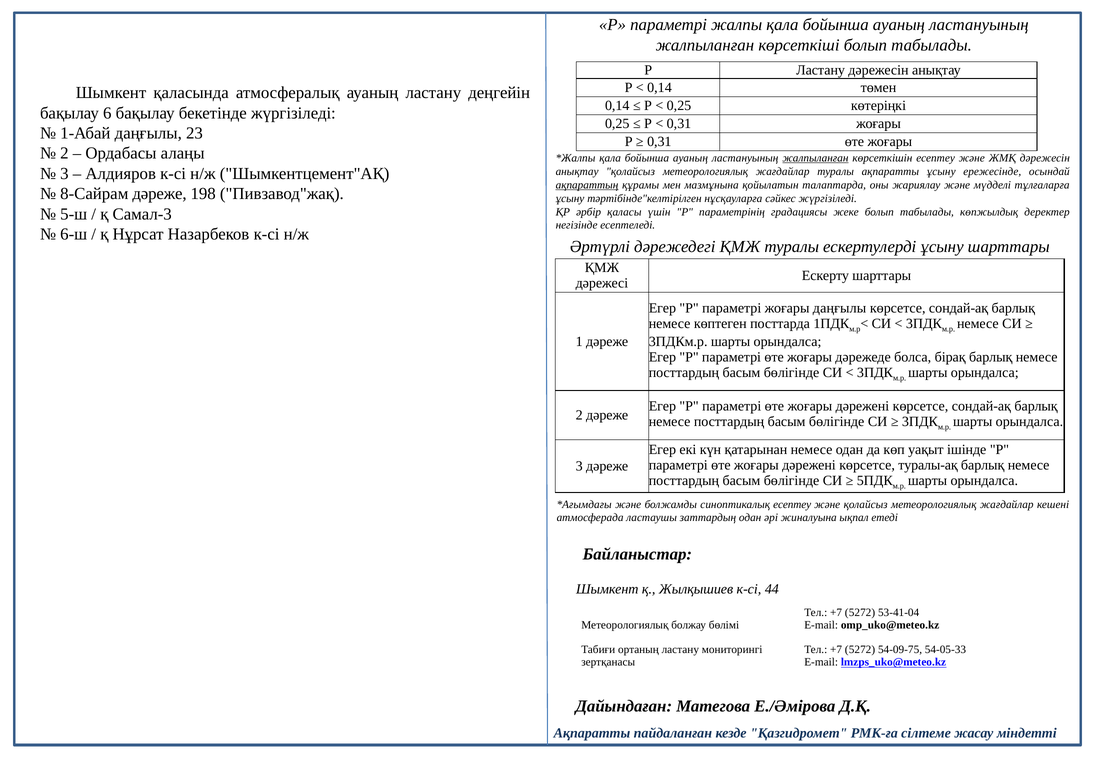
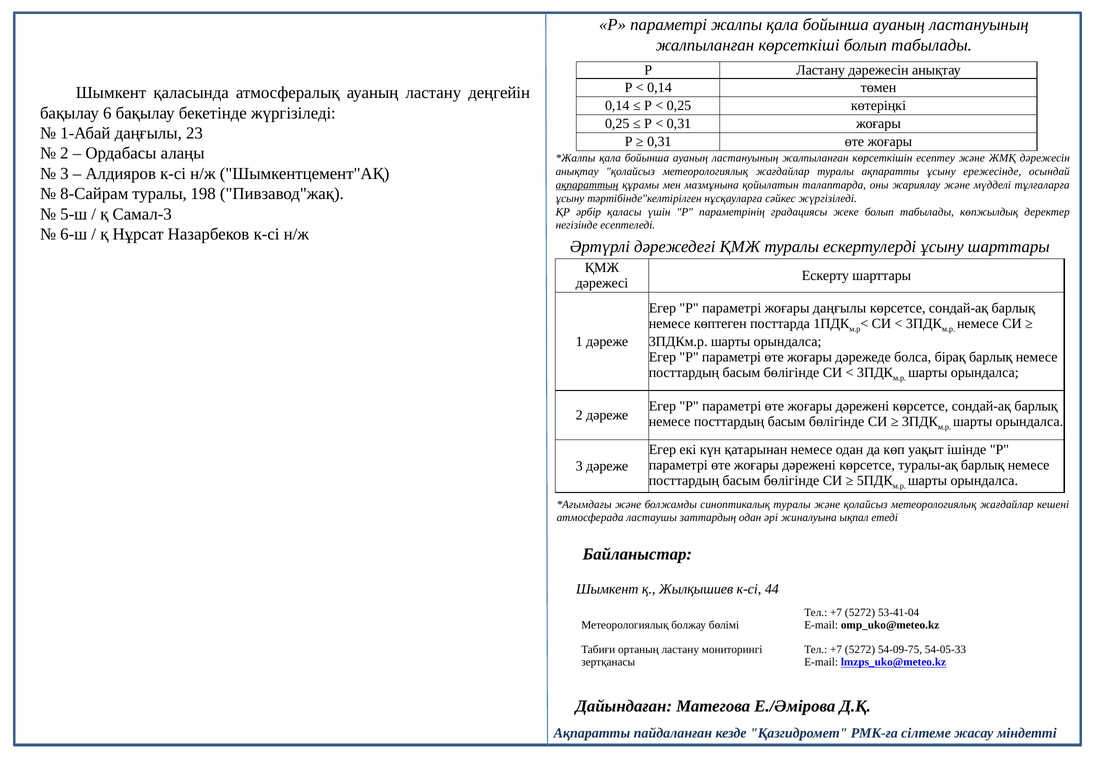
жалпыланған at (815, 158) underline: present -> none
8-Сайрам дәреже: дәреже -> туралы
синоптикалық есептеу: есептеу -> туралы
